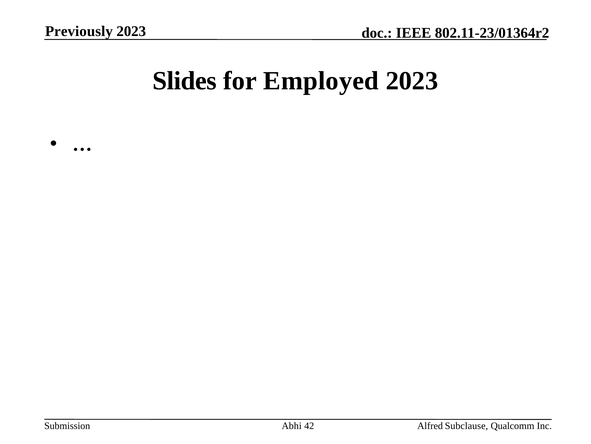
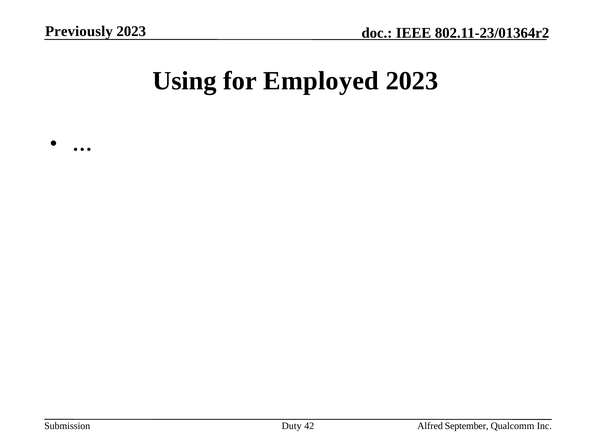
Slides: Slides -> Using
Abhi: Abhi -> Duty
Subclause: Subclause -> September
